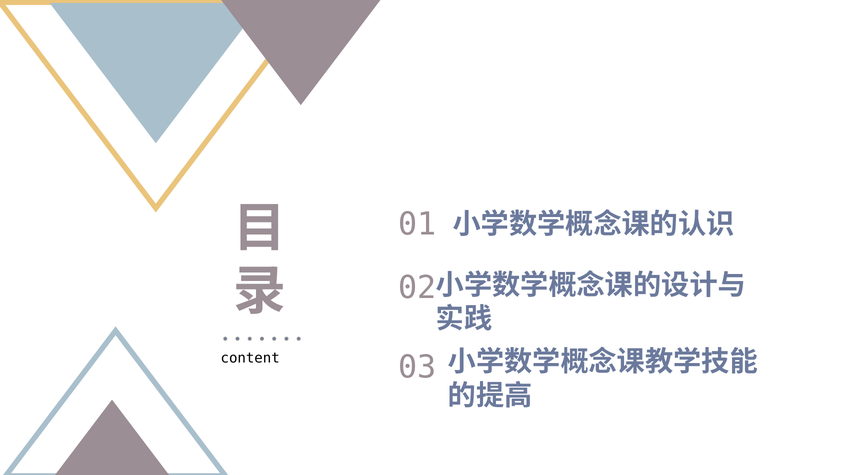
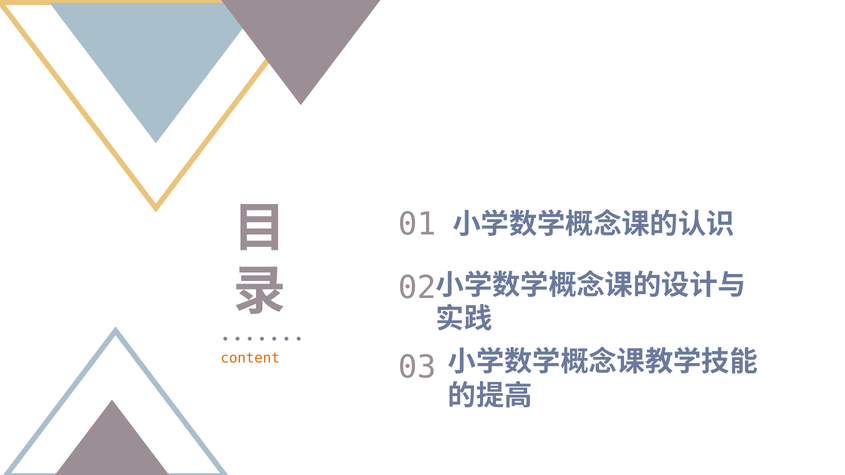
content colour: black -> orange
